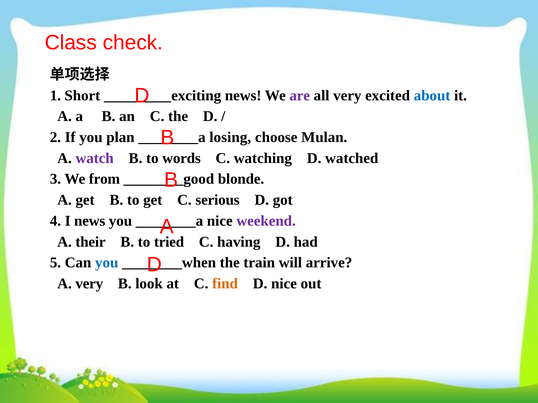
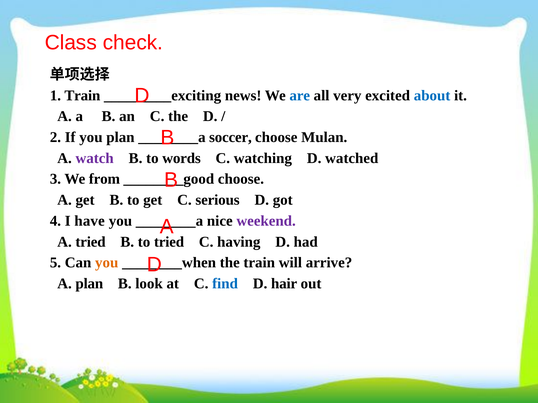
1 Short: Short -> Train
are colour: purple -> blue
losing: losing -> soccer
blonde at (241, 179): blonde -> choose
I news: news -> have
A their: their -> tried
you at (107, 263) colour: blue -> orange
A very: very -> plan
find colour: orange -> blue
D nice: nice -> hair
